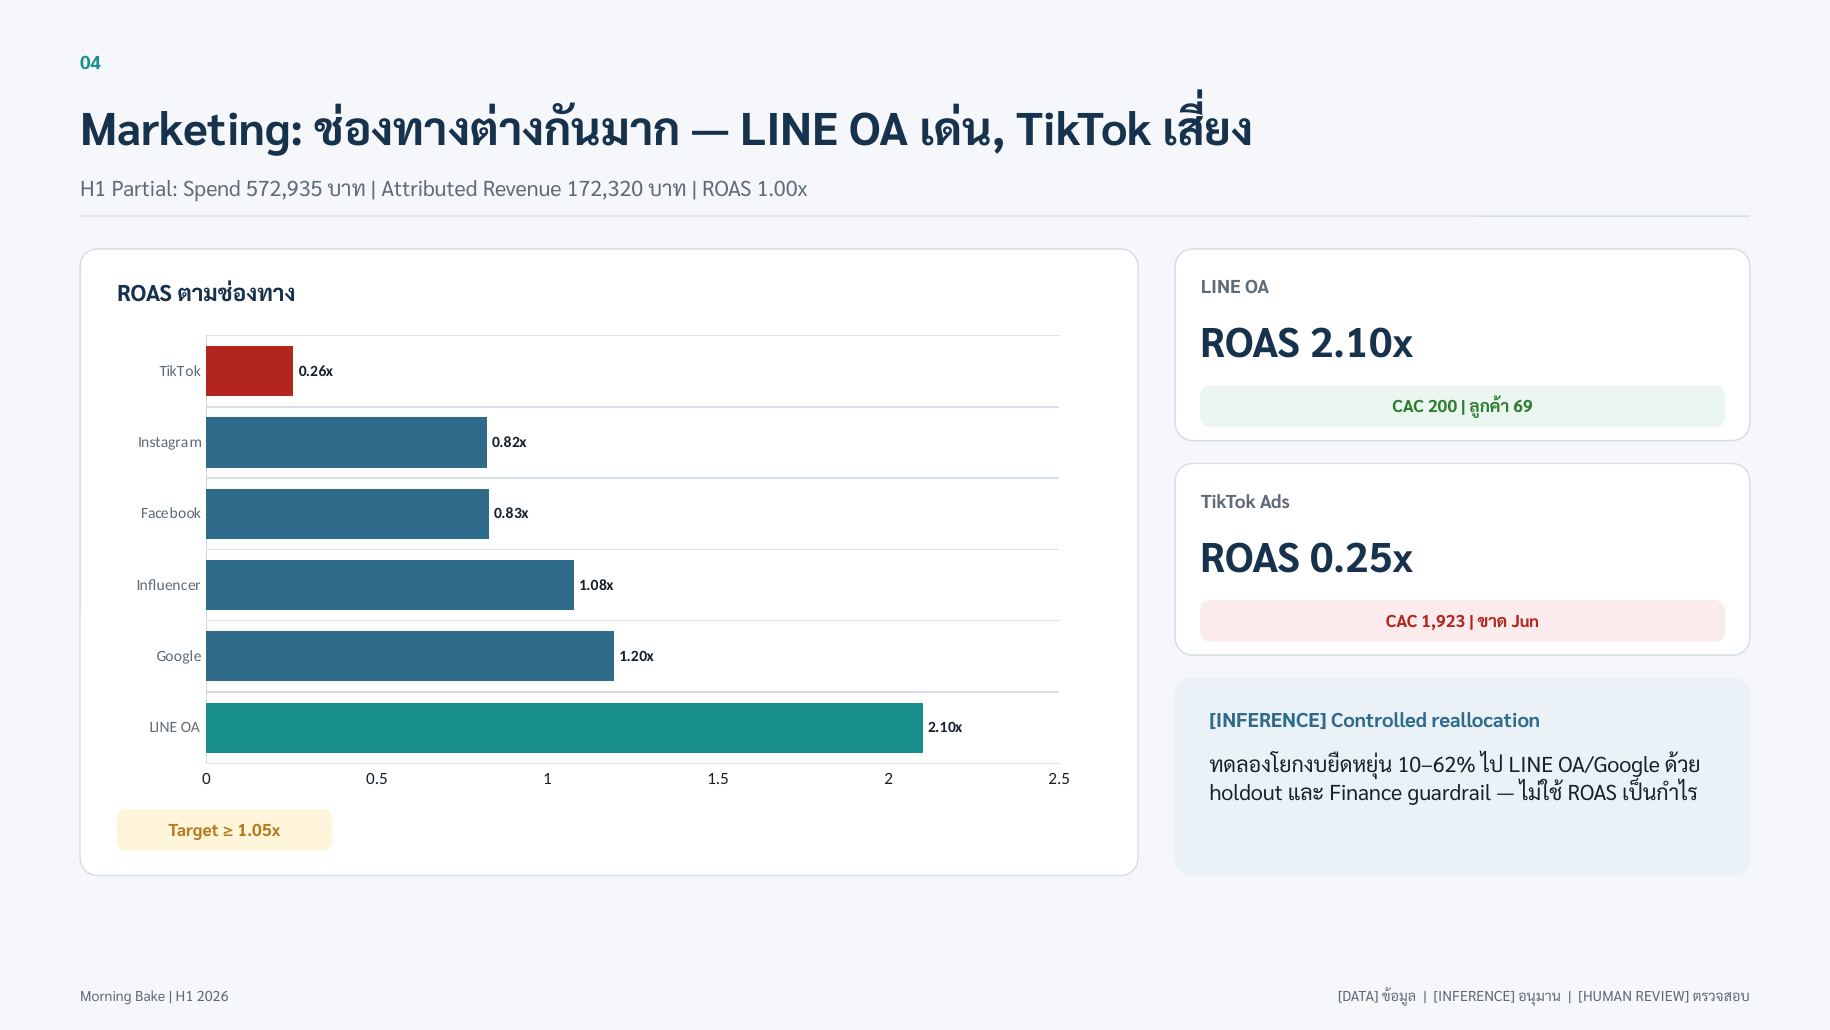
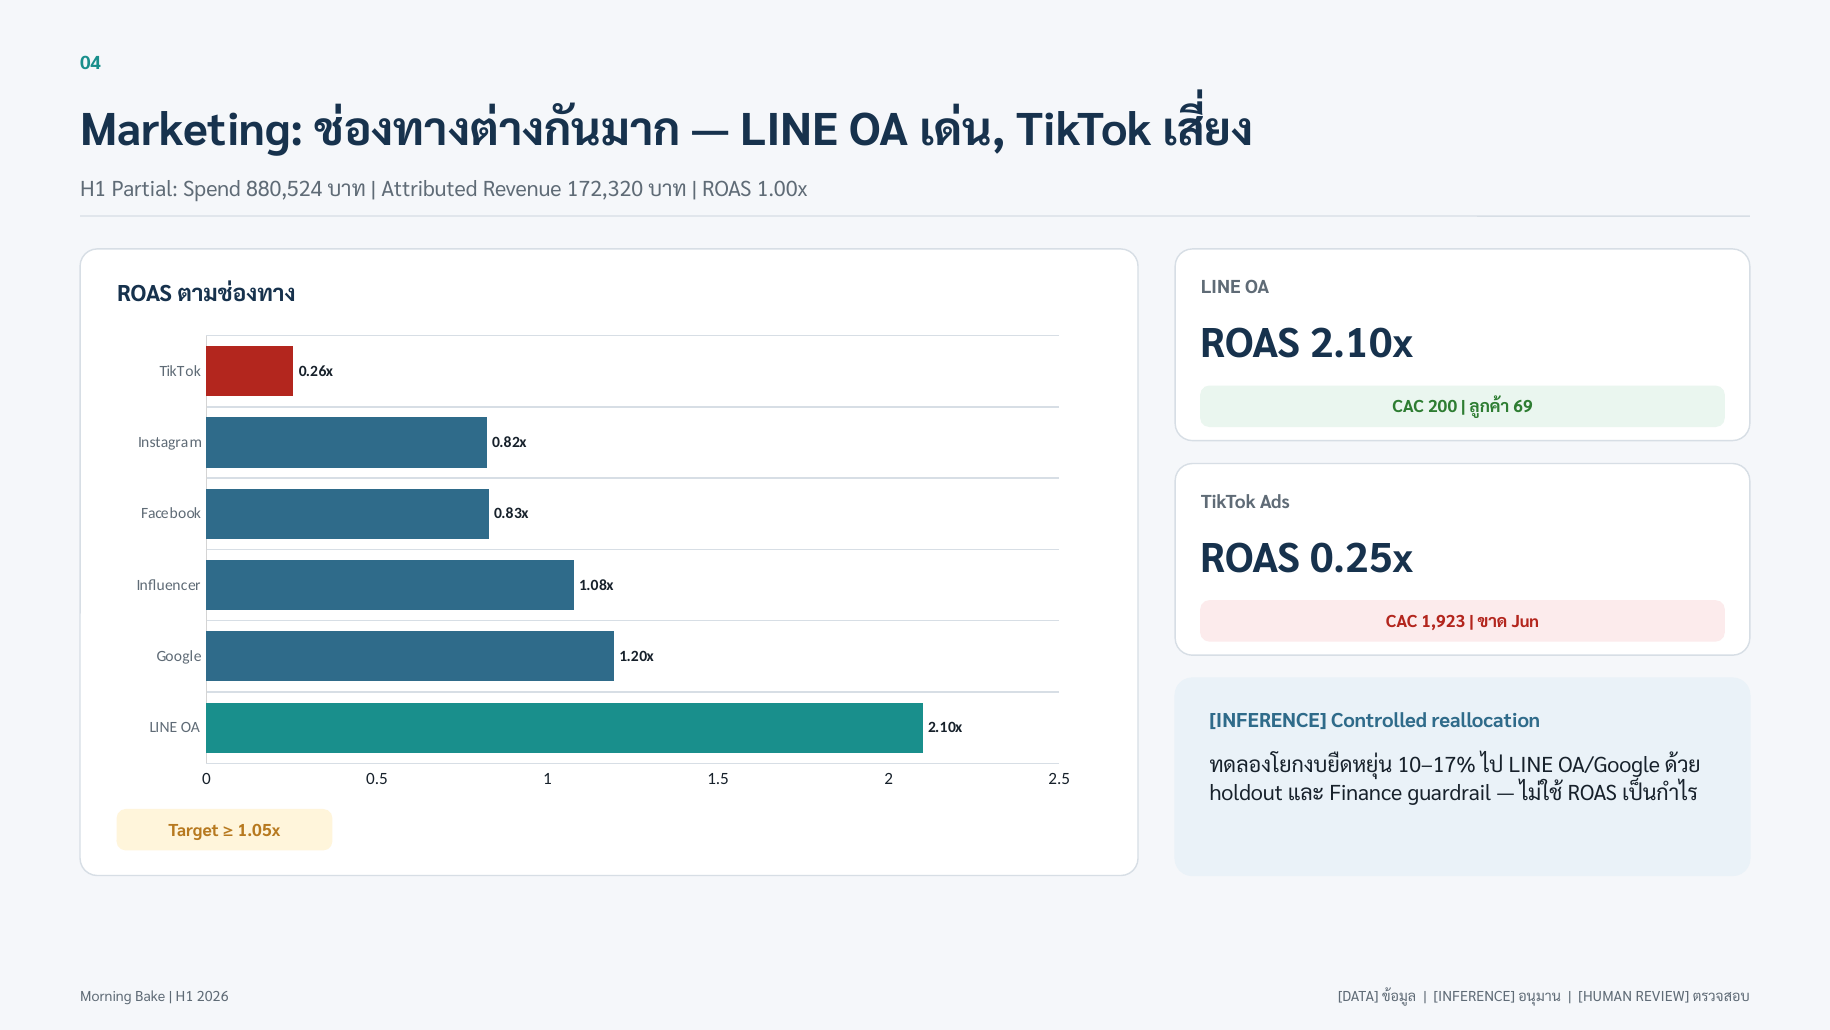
572,935: 572,935 -> 880,524
10–62%: 10–62% -> 10–17%
